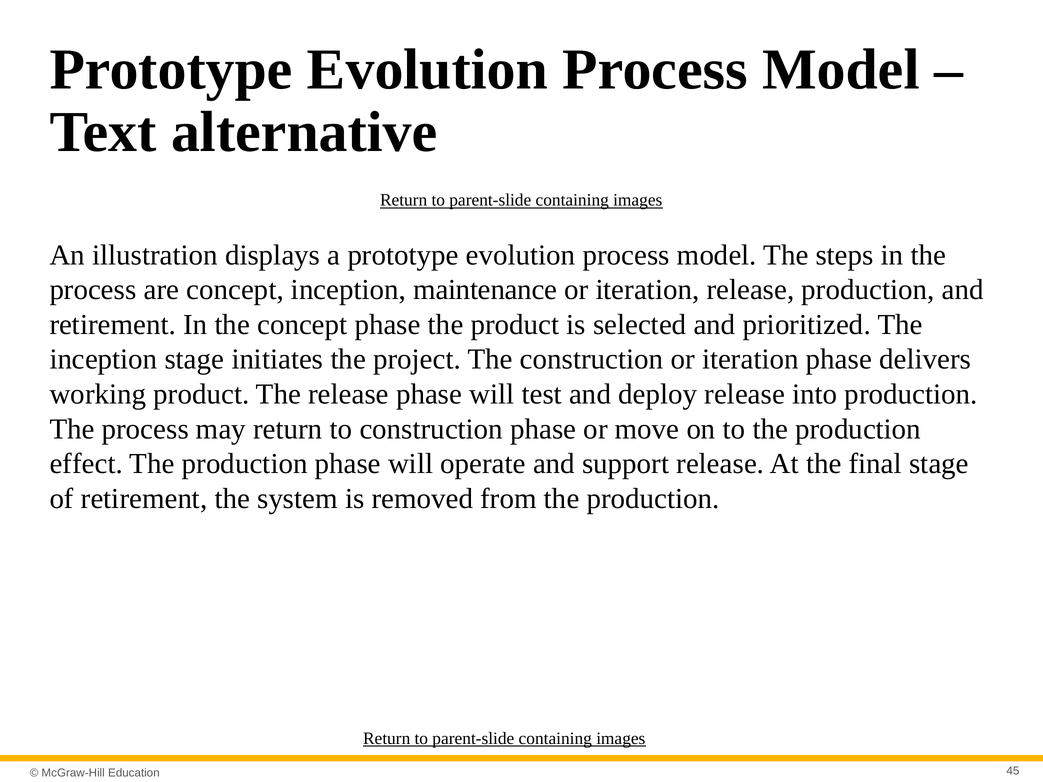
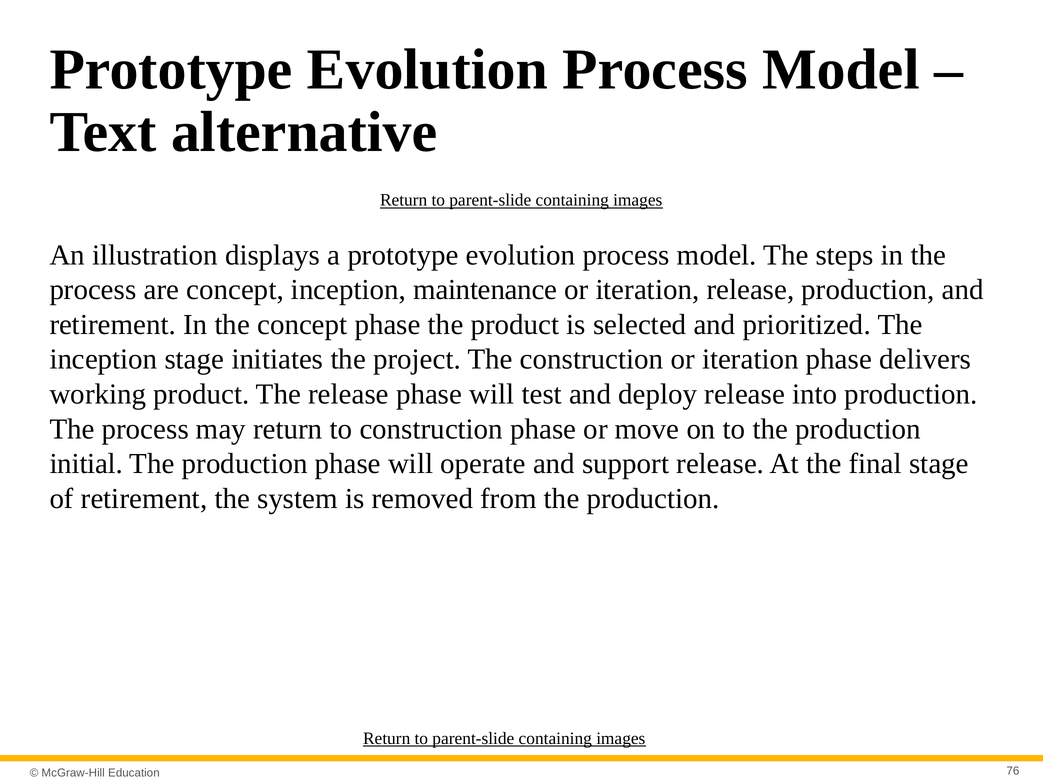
effect: effect -> initial
45: 45 -> 76
